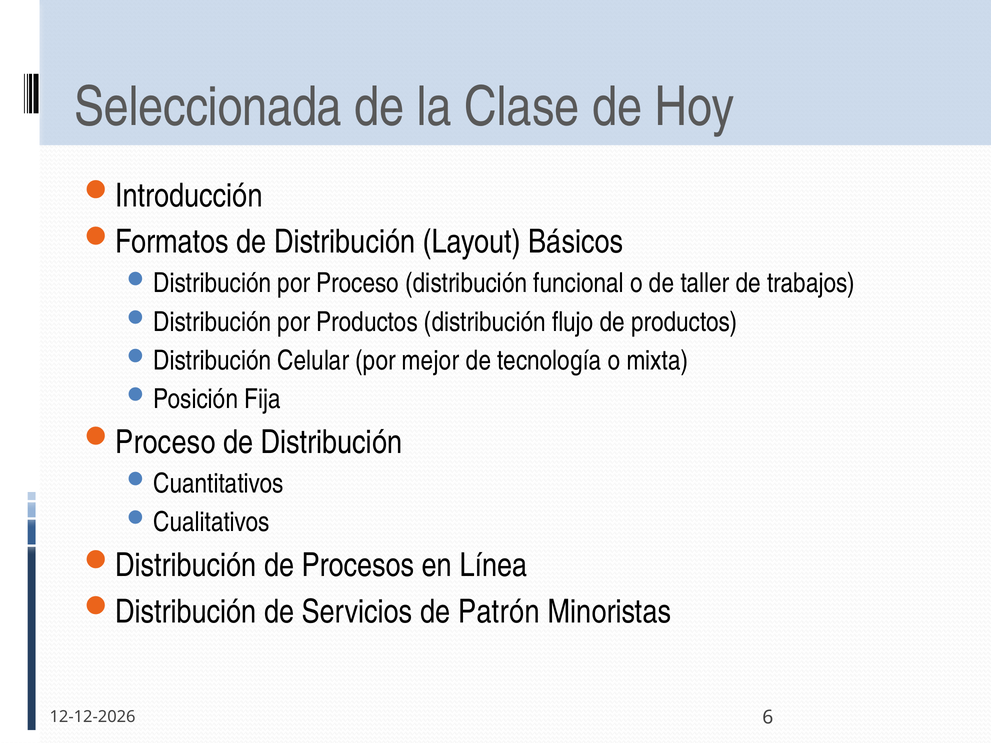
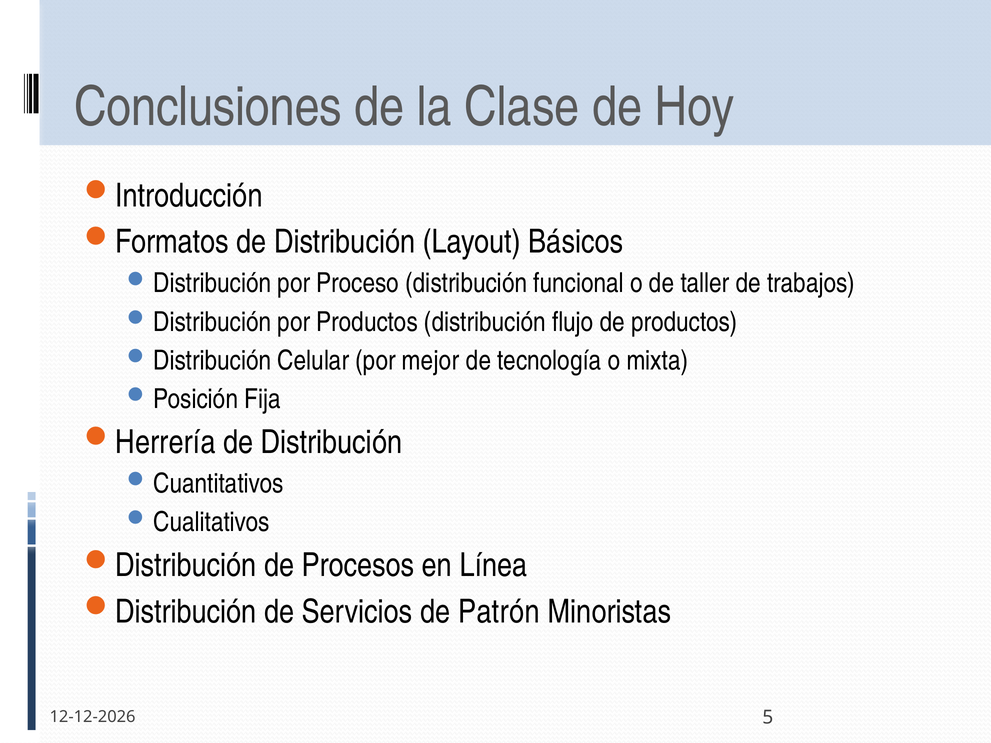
Seleccionada: Seleccionada -> Conclusiones
Proceso at (165, 442): Proceso -> Herrería
6: 6 -> 5
